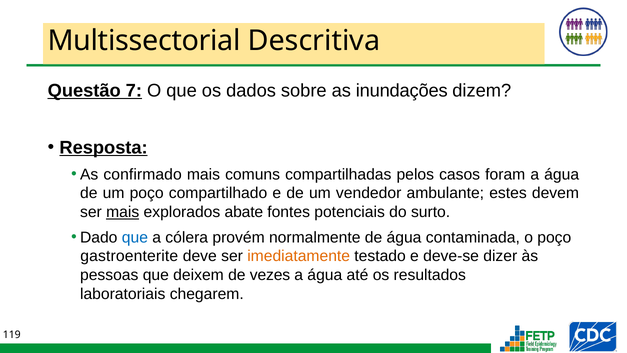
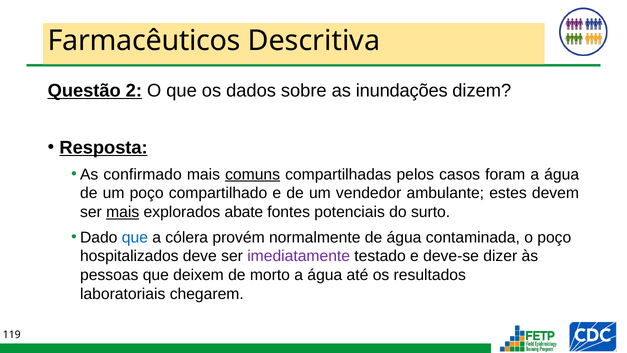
Multissectorial: Multissectorial -> Farmacêuticos
7: 7 -> 2
comuns underline: none -> present
gastroenterite: gastroenterite -> hospitalizados
imediatamente colour: orange -> purple
vezes: vezes -> morto
